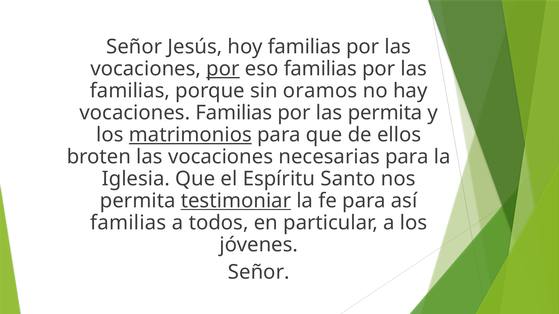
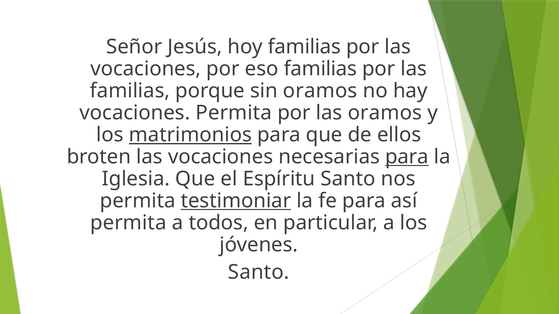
por at (223, 69) underline: present -> none
vocaciones Familias: Familias -> Permita
las permita: permita -> oramos
para at (407, 157) underline: none -> present
familias at (128, 223): familias -> permita
Señor at (259, 272): Señor -> Santo
